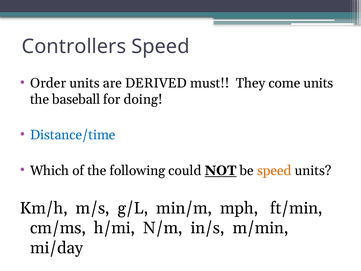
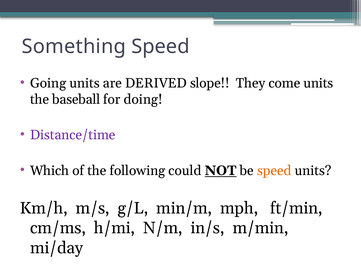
Controllers: Controllers -> Something
Order: Order -> Going
must: must -> slope
Distance/time colour: blue -> purple
